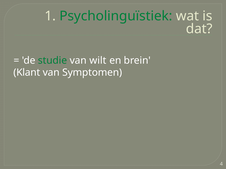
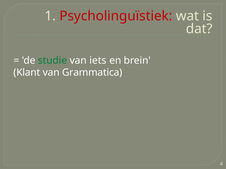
Psycholinguïstiek colour: green -> red
wilt: wilt -> iets
Symptomen: Symptomen -> Grammatica
